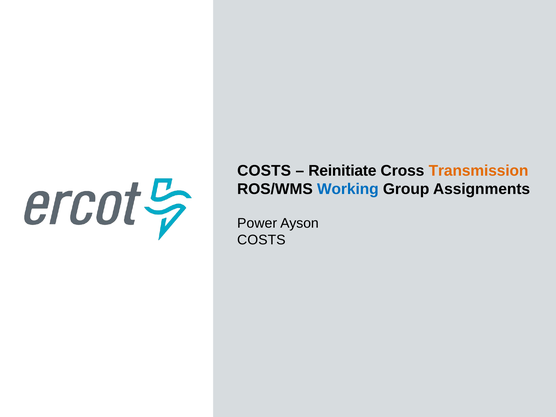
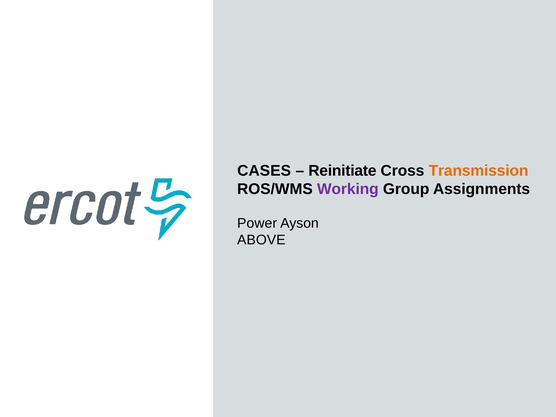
COSTS at (264, 171): COSTS -> CASES
Working colour: blue -> purple
COSTS at (261, 240): COSTS -> ABOVE
